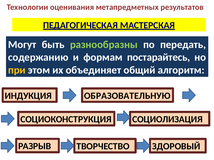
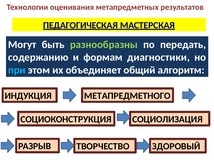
постарайтесь: постарайтесь -> диагностики
при colour: yellow -> light blue
ОБРАЗОВАТЕЛЬНУЮ: ОБРАЗОВАТЕЛЬНУЮ -> МЕТАПРЕДМЕТНОГО
